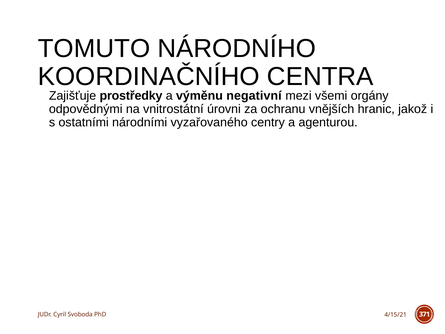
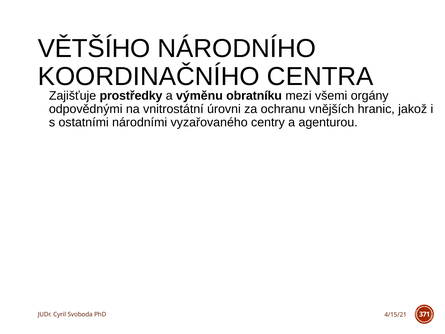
TOMUTO: TOMUTO -> VĚTŠÍHO
negativní: negativní -> obratníku
